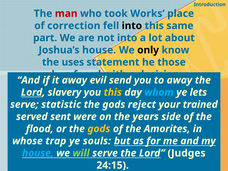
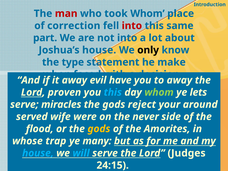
took Works: Works -> Whom
into at (132, 26) colour: black -> red
uses: uses -> type
those: those -> make
send: send -> have
slavery: slavery -> proven
this at (113, 92) colour: yellow -> light blue
whom at (159, 92) colour: light blue -> light green
statistic: statistic -> miracles
trained: trained -> around
sent: sent -> wife
years: years -> never
souls: souls -> many
will colour: light green -> light blue
